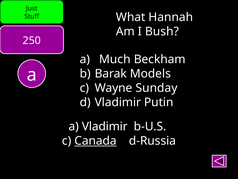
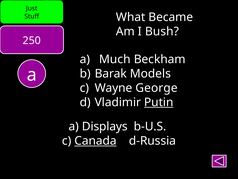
Hannah: Hannah -> Became
Sunday: Sunday -> George
Putin underline: none -> present
a Vladimir: Vladimir -> Displays
